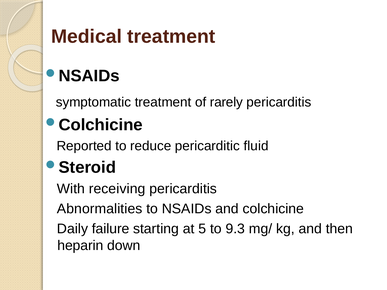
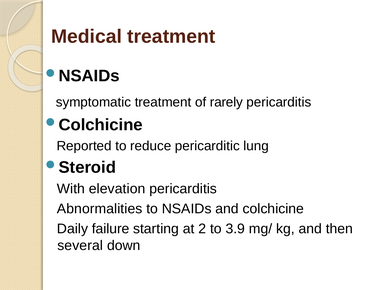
fluid: fluid -> lung
receiving: receiving -> elevation
5: 5 -> 2
9.3: 9.3 -> 3.9
heparin: heparin -> several
